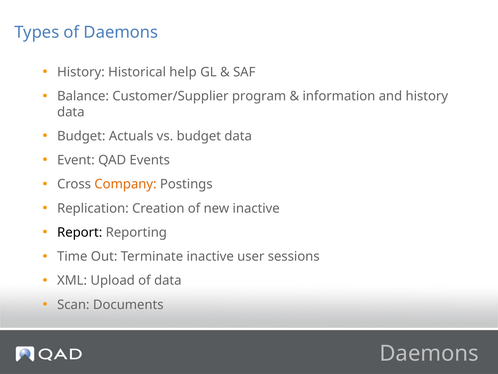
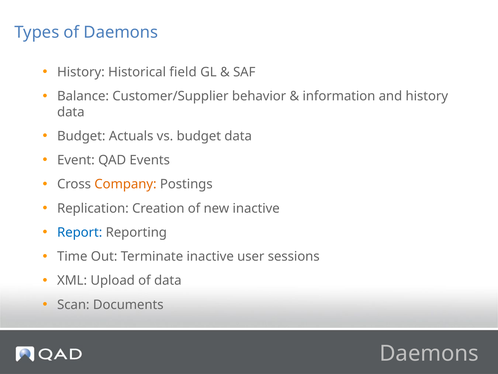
help: help -> field
program: program -> behavior
Report colour: black -> blue
